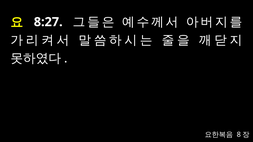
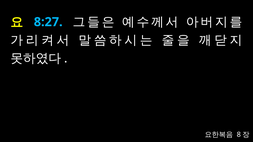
8:27 colour: white -> light blue
